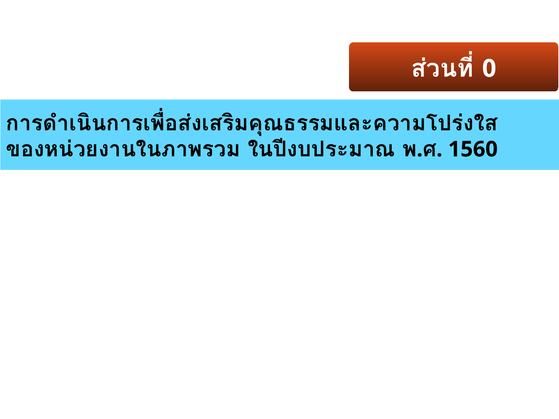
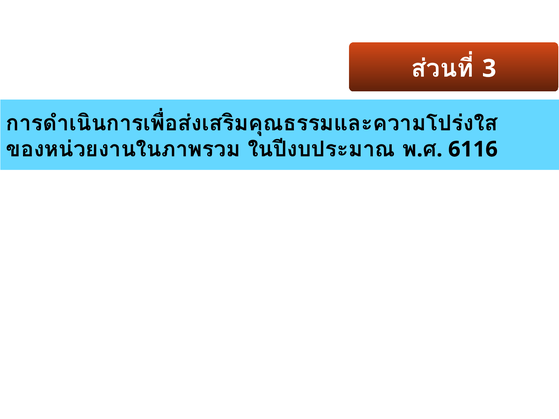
0: 0 -> 3
1560: 1560 -> 6116
